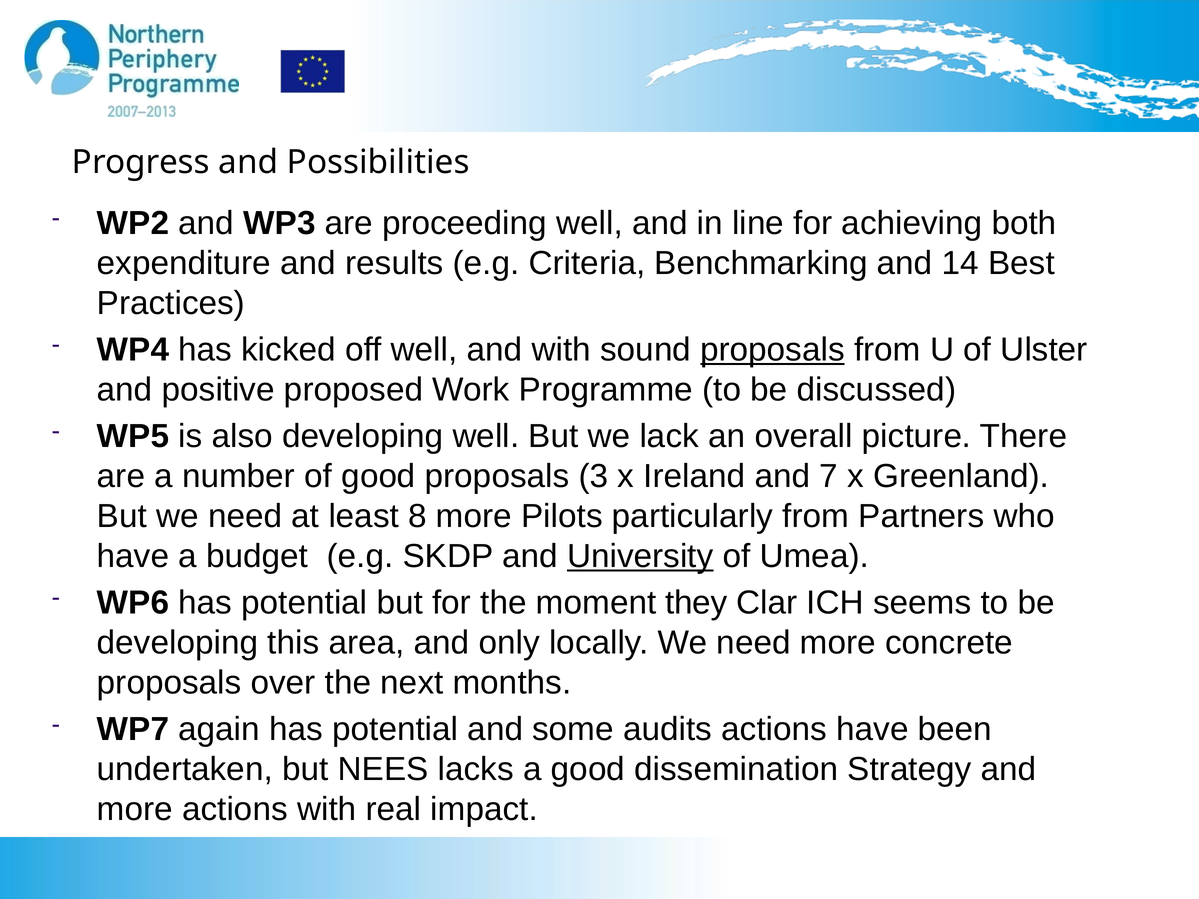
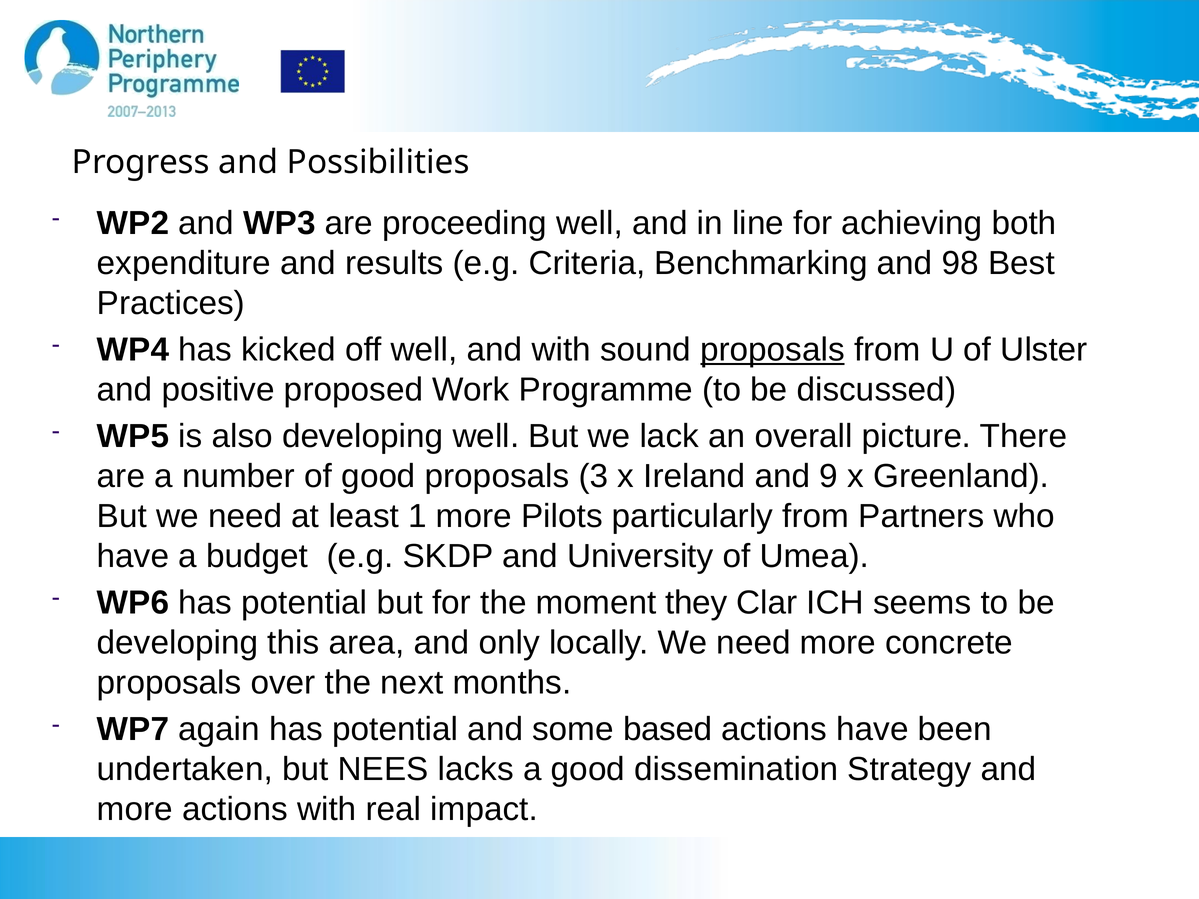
14: 14 -> 98
7: 7 -> 9
8: 8 -> 1
University underline: present -> none
audits: audits -> based
